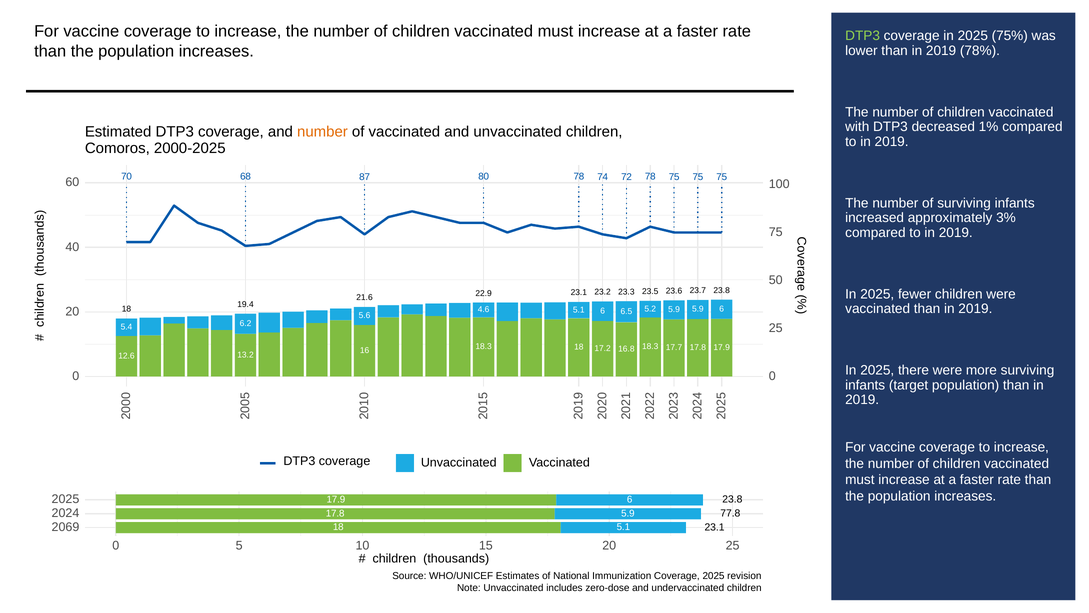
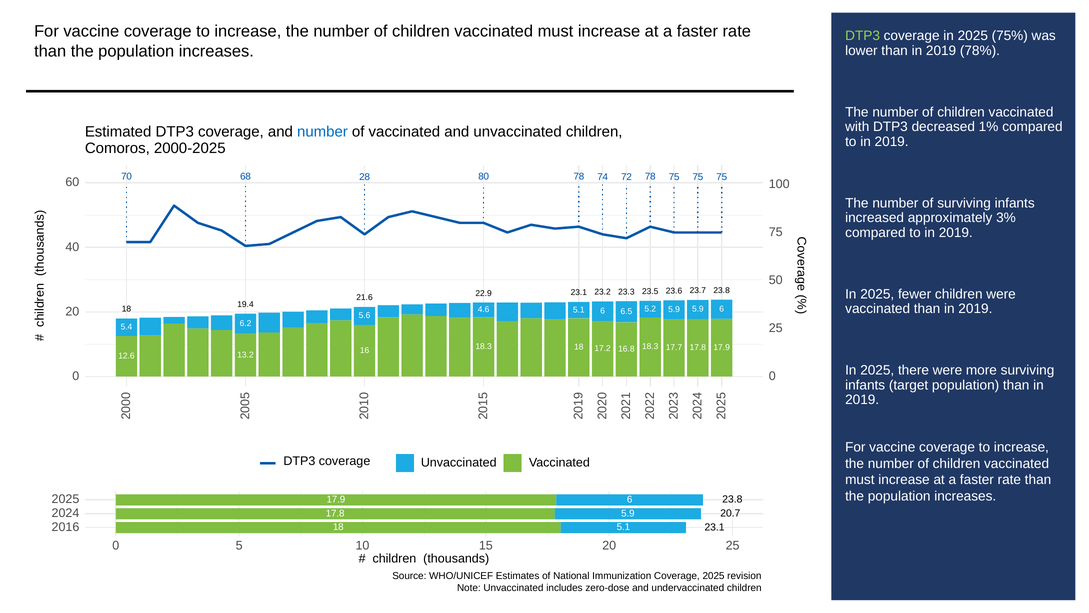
number at (322, 132) colour: orange -> blue
87: 87 -> 28
77.8: 77.8 -> 20.7
2069: 2069 -> 2016
